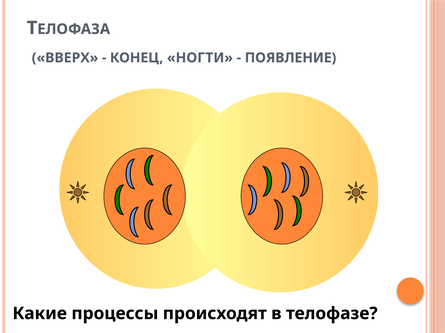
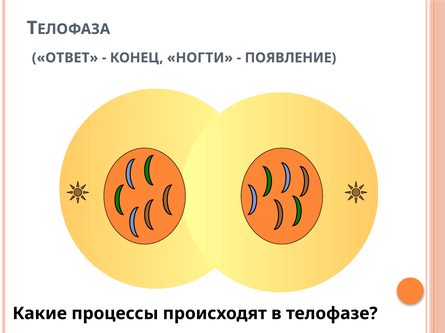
ВВЕРХ: ВВЕРХ -> ОТВЕТ
